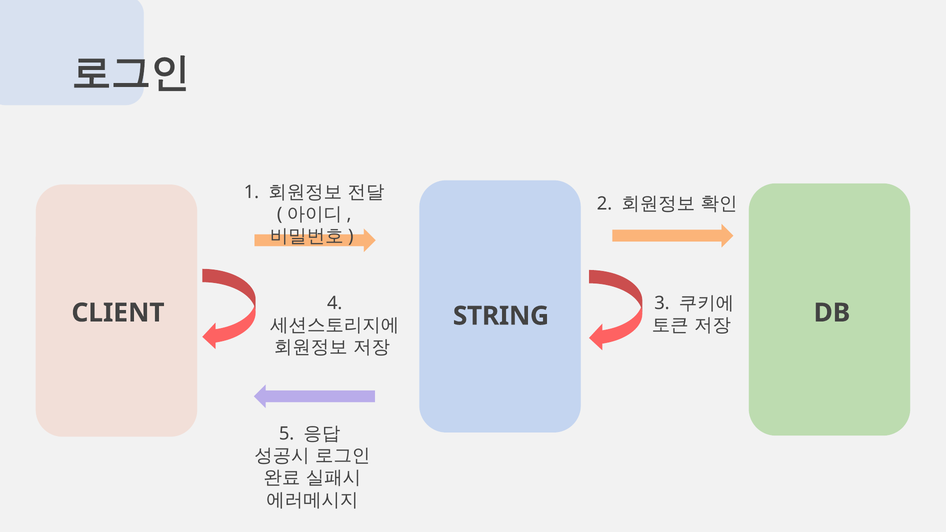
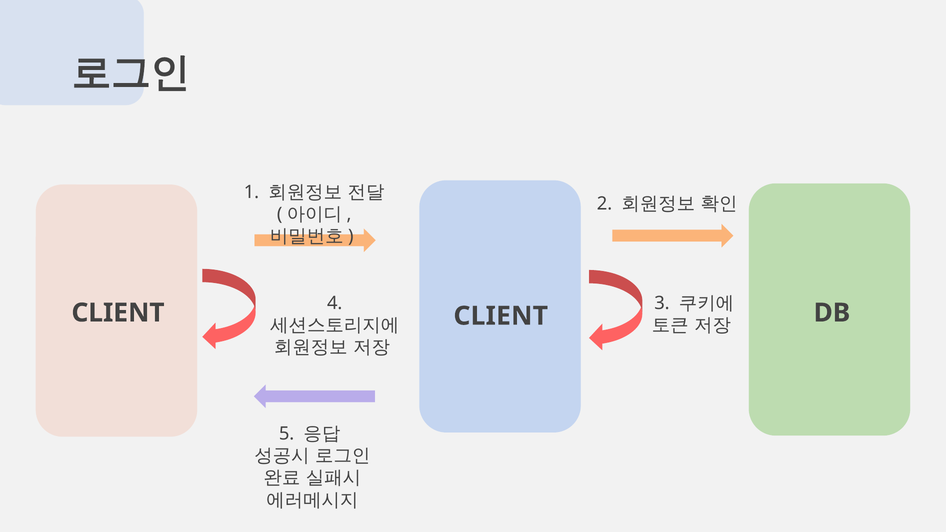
STRING at (501, 316): STRING -> CLIENT
